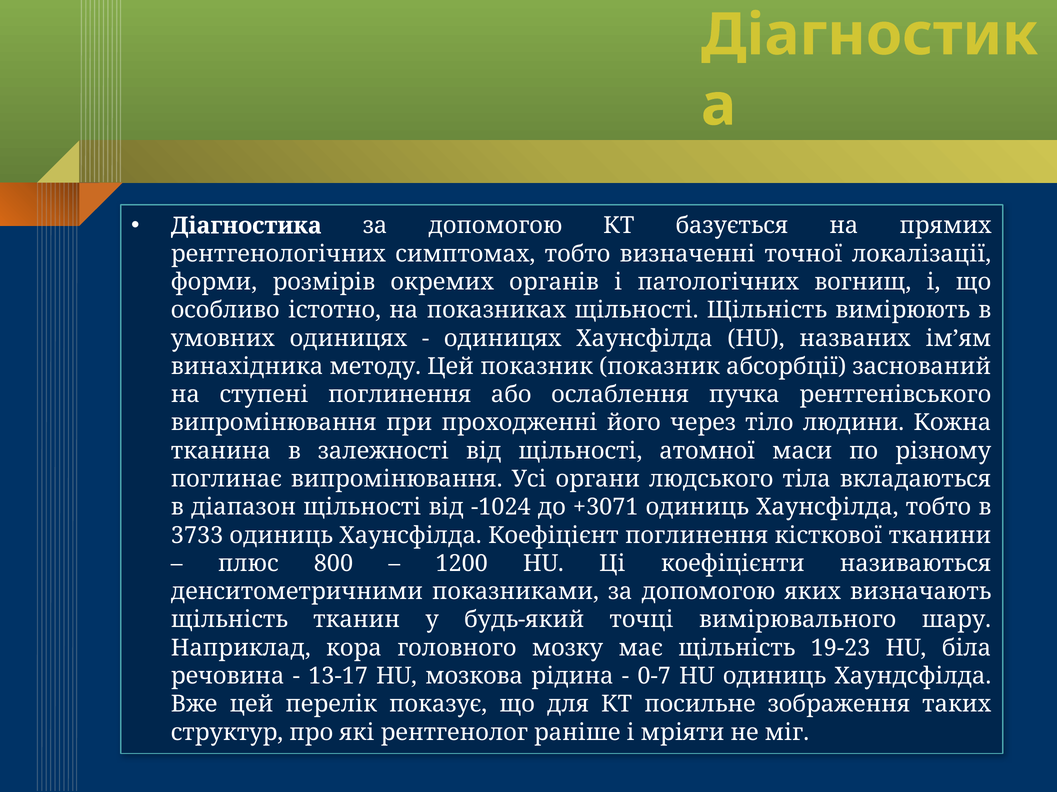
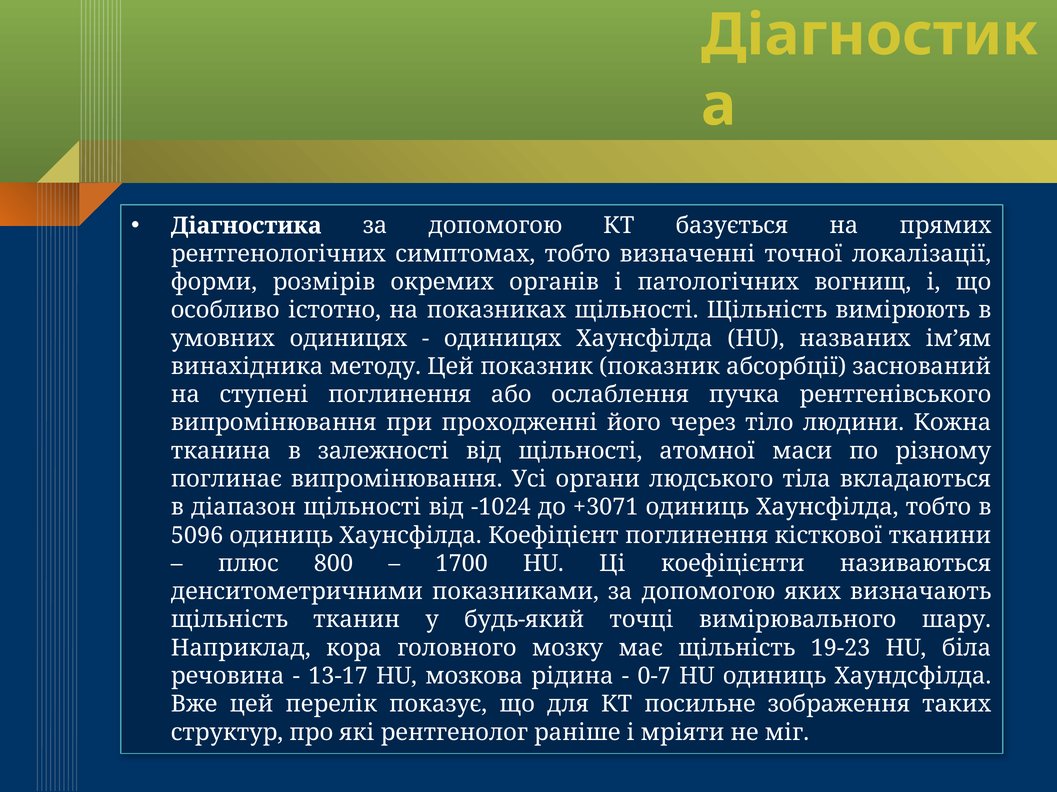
3733: 3733 -> 5096
1200: 1200 -> 1700
